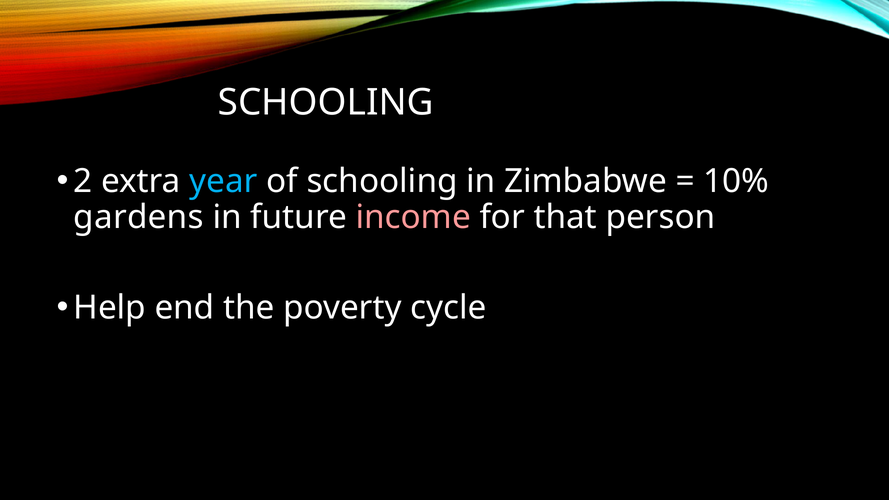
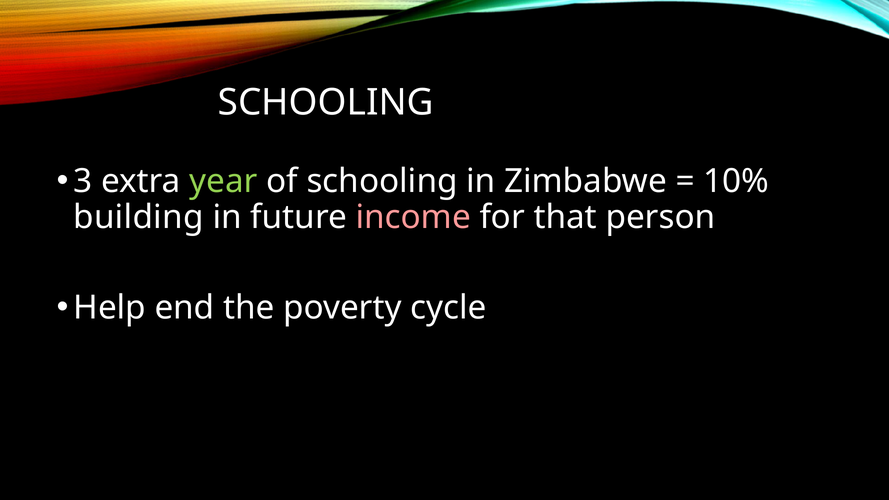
2: 2 -> 3
year colour: light blue -> light green
gardens: gardens -> building
